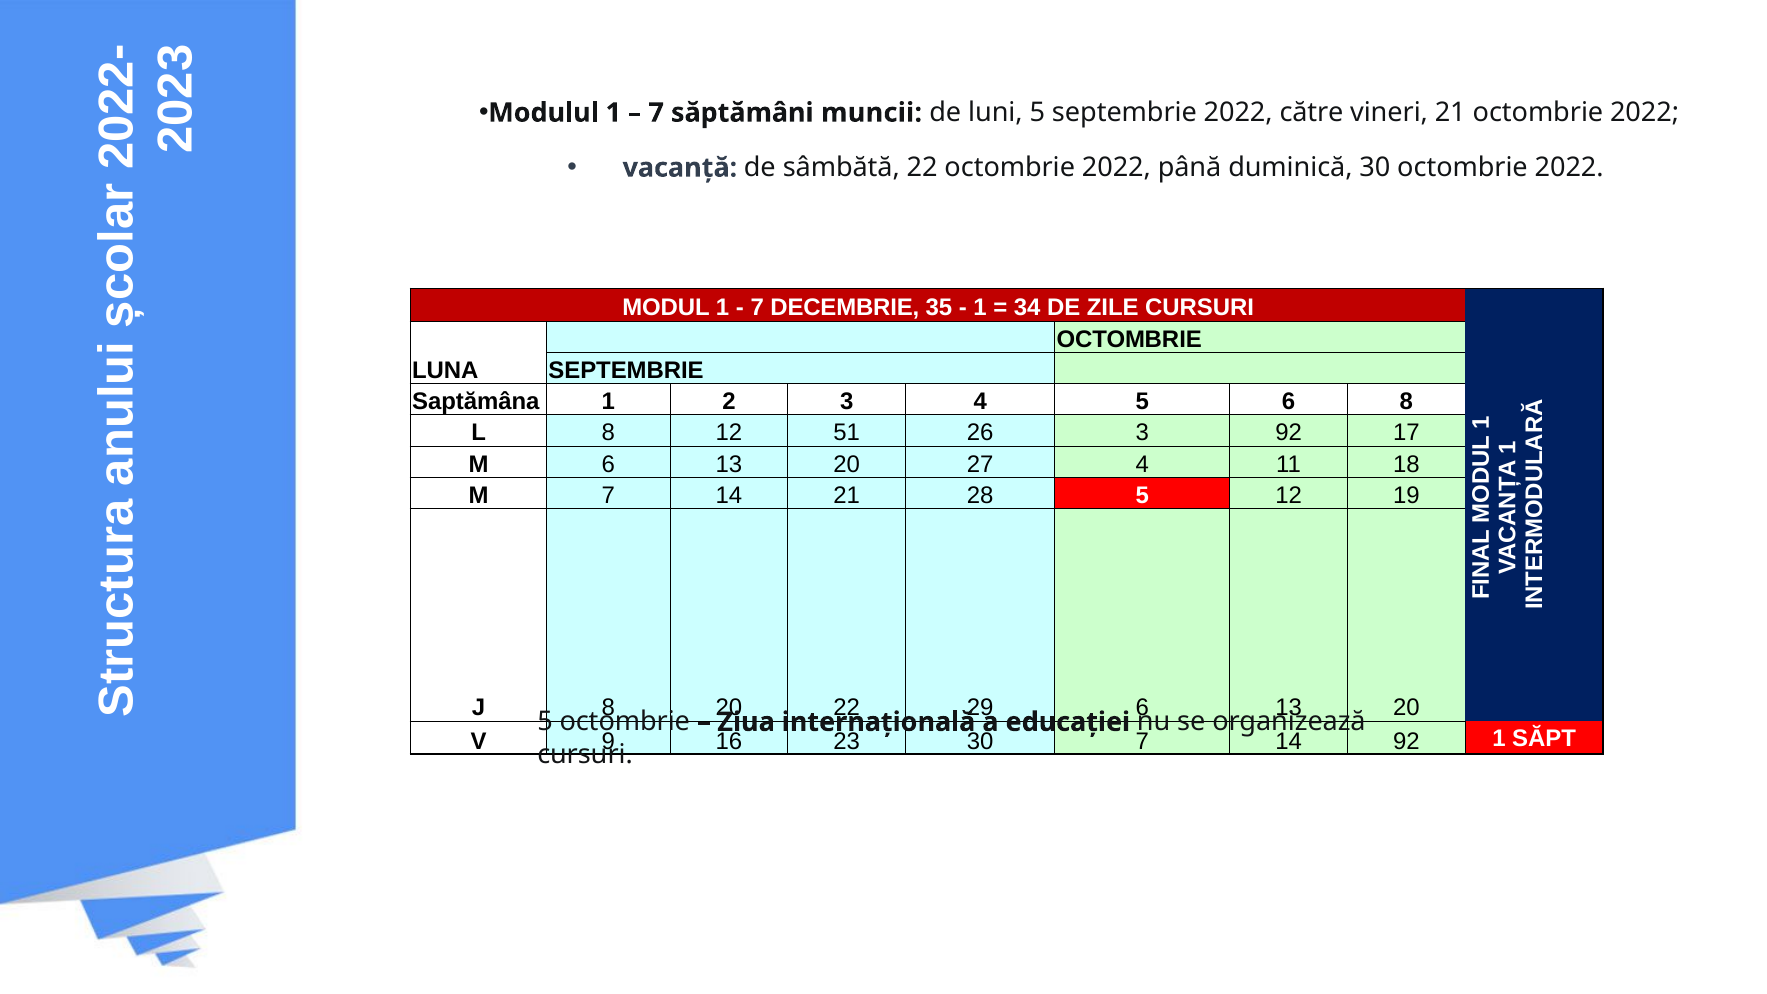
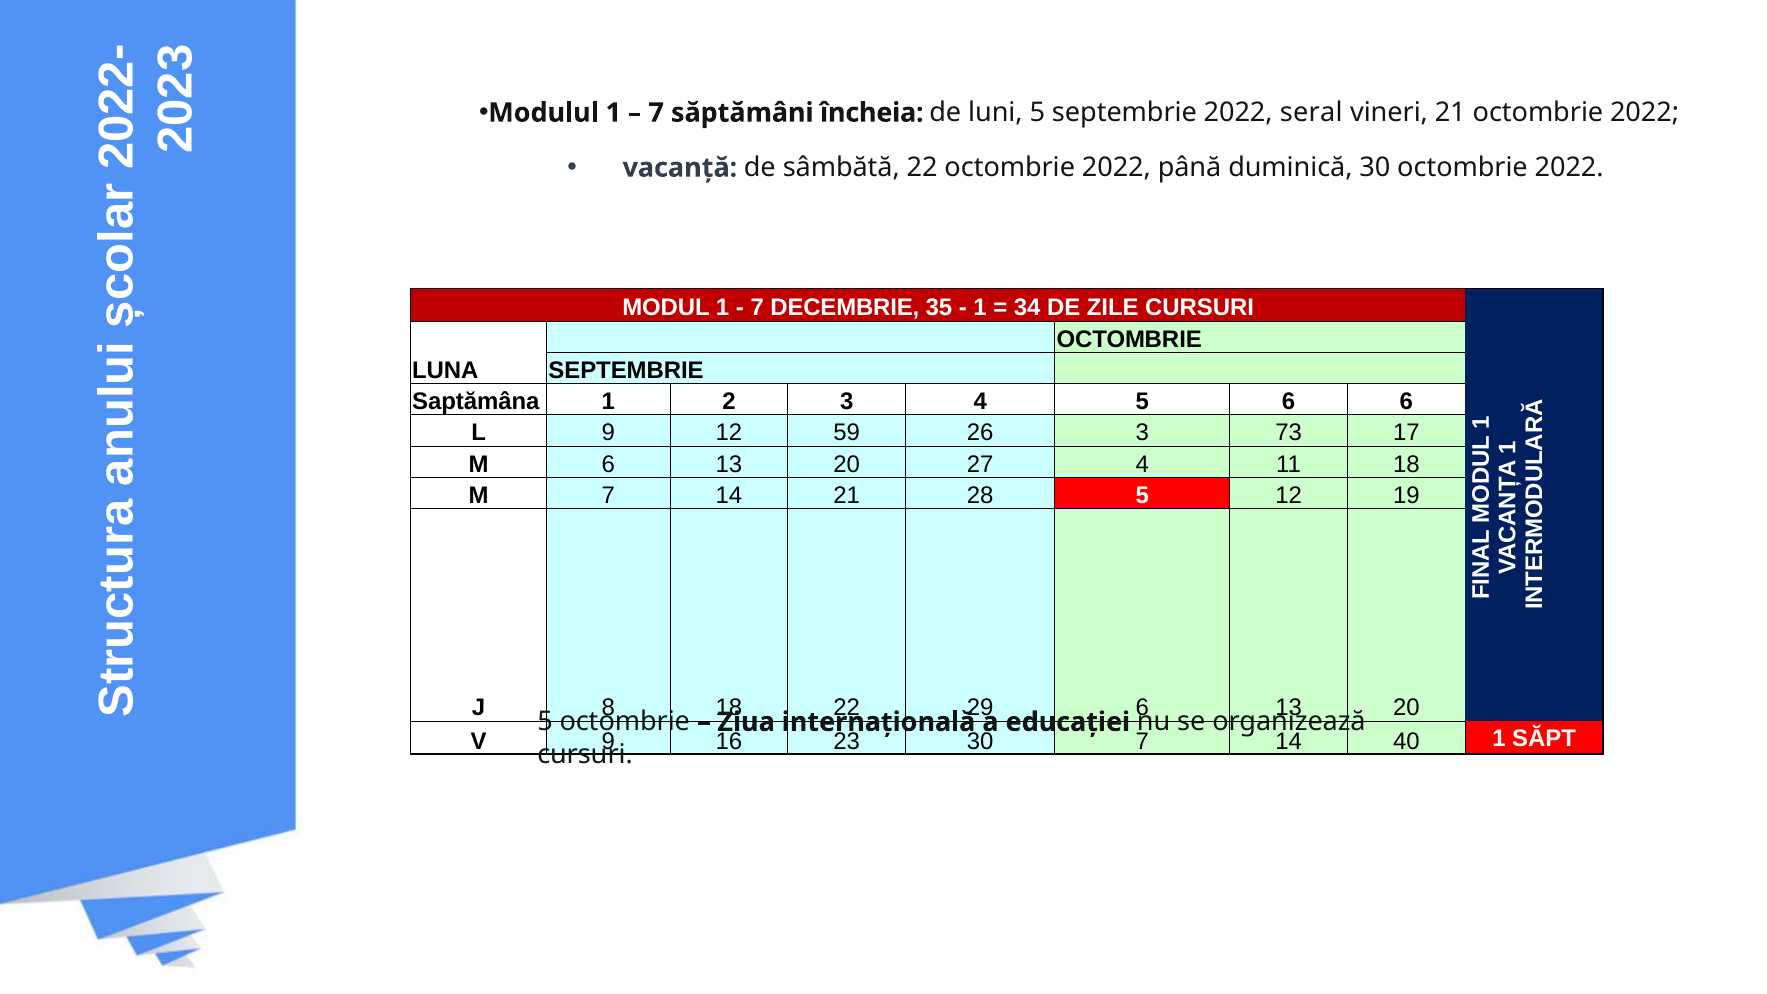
muncii: muncii -> încheia
către: către -> seral
6 8: 8 -> 6
L 8: 8 -> 9
51: 51 -> 59
3 92: 92 -> 73
8 20: 20 -> 18
92 at (1406, 741): 92 -> 40
